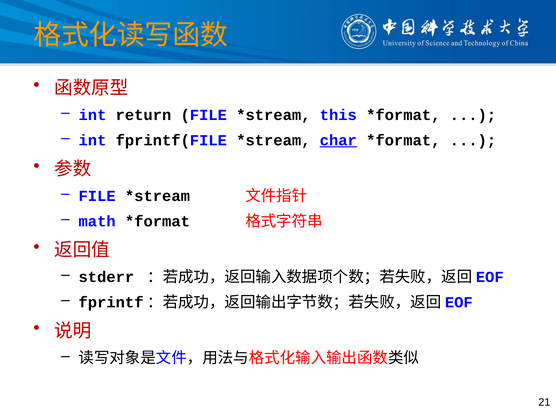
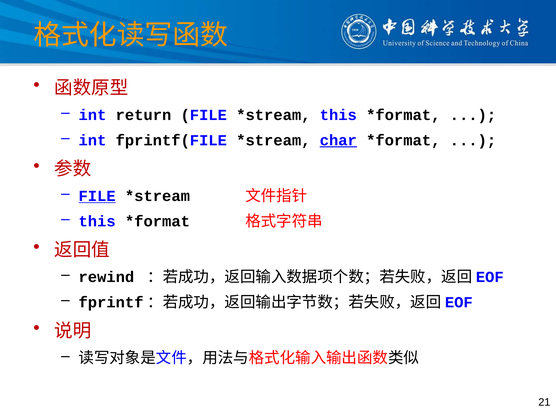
FILE at (97, 196) underline: none -> present
math at (97, 221): math -> this
stderr: stderr -> rewind
